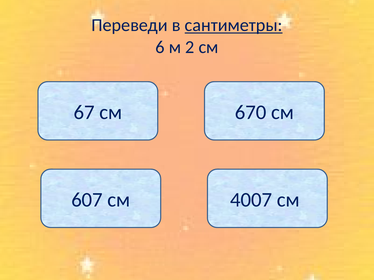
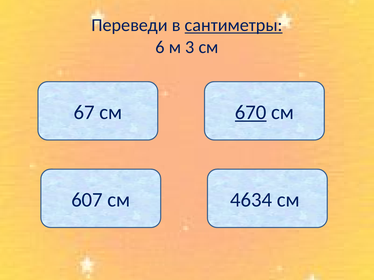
2: 2 -> 3
670 underline: none -> present
4007: 4007 -> 4634
